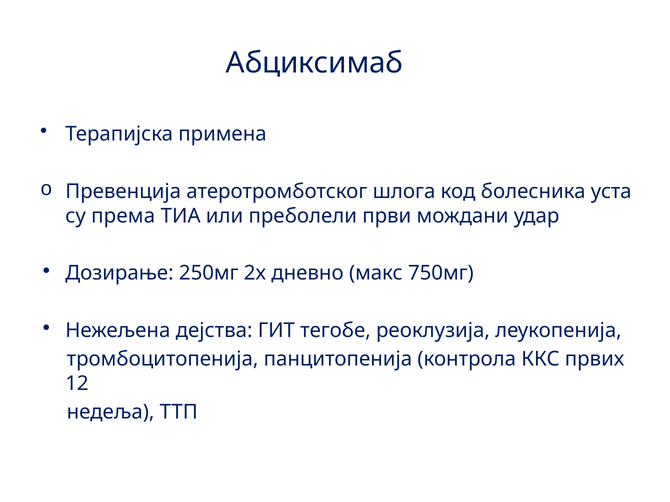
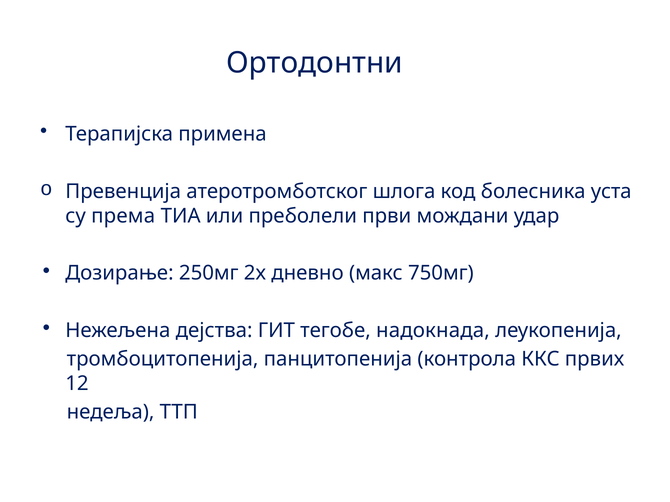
Абциксимаб: Абциксимаб -> Ортодонтни
реоклузија: реоклузија -> надокнада
